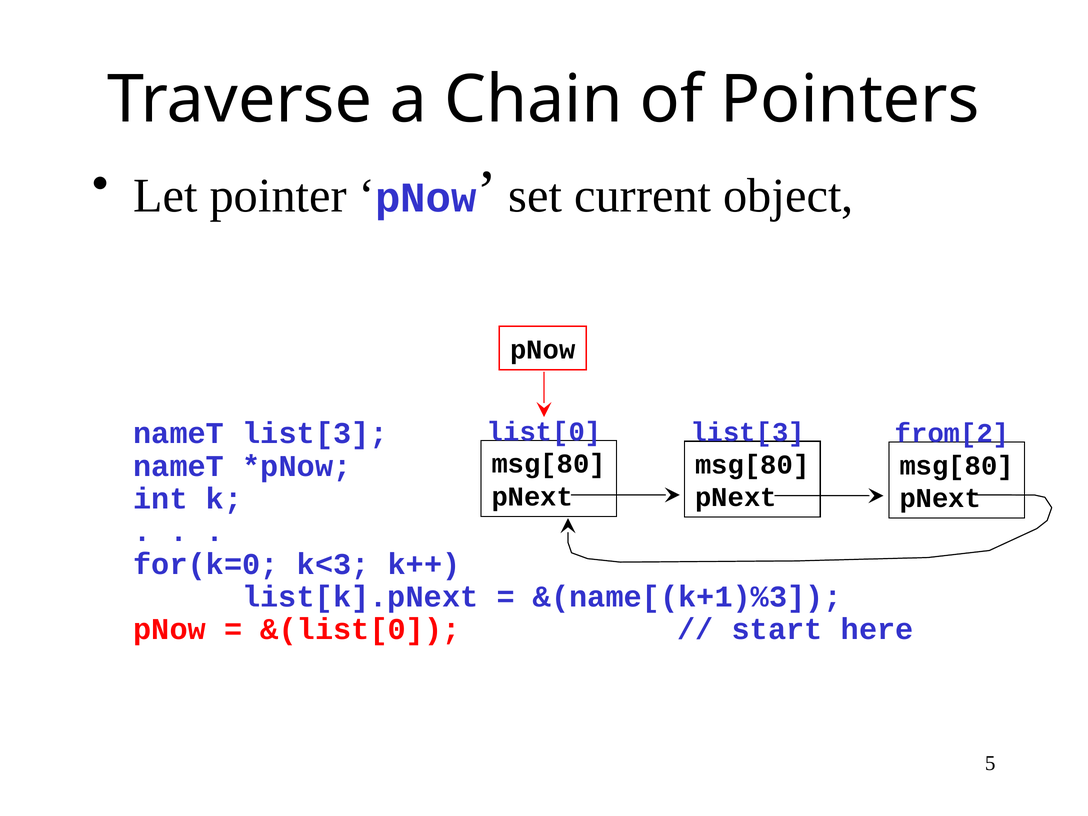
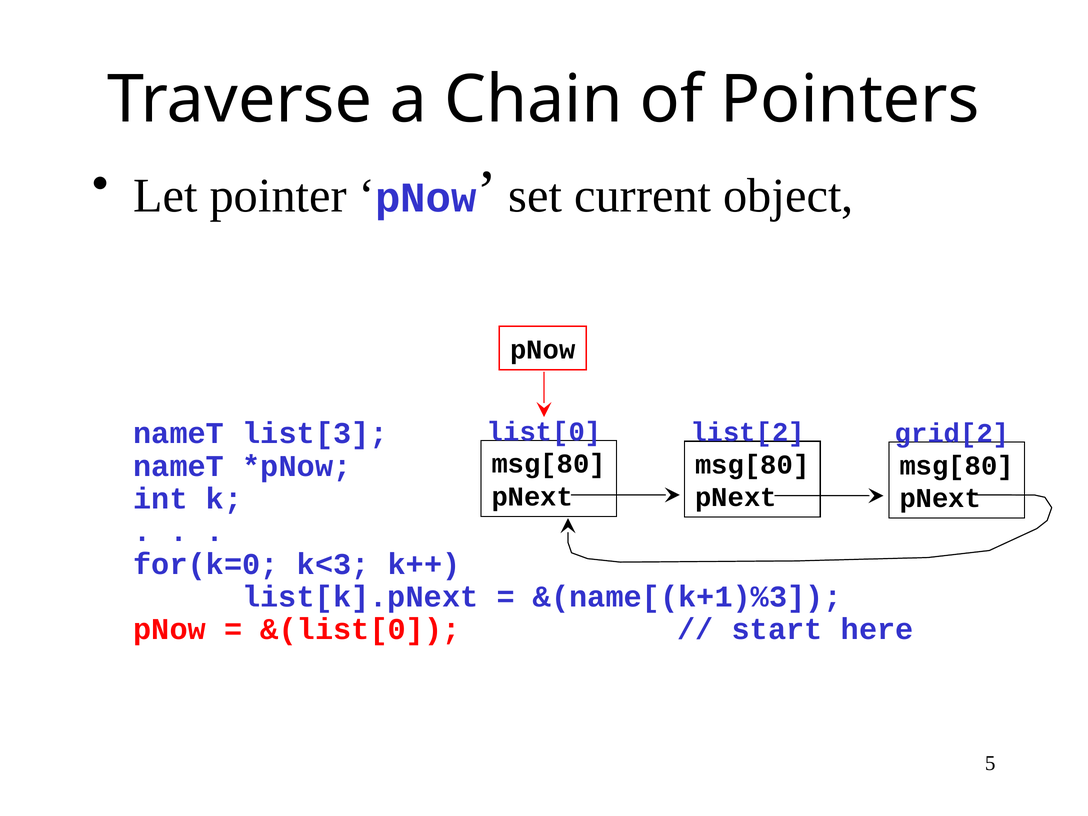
list[3 at (748, 432): list[3 -> list[2
from[2: from[2 -> grid[2
